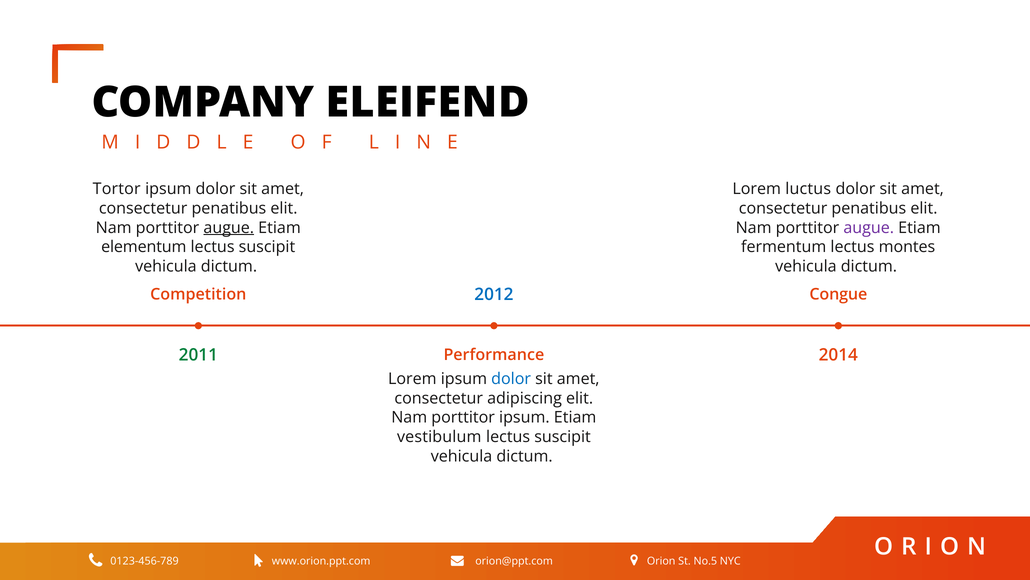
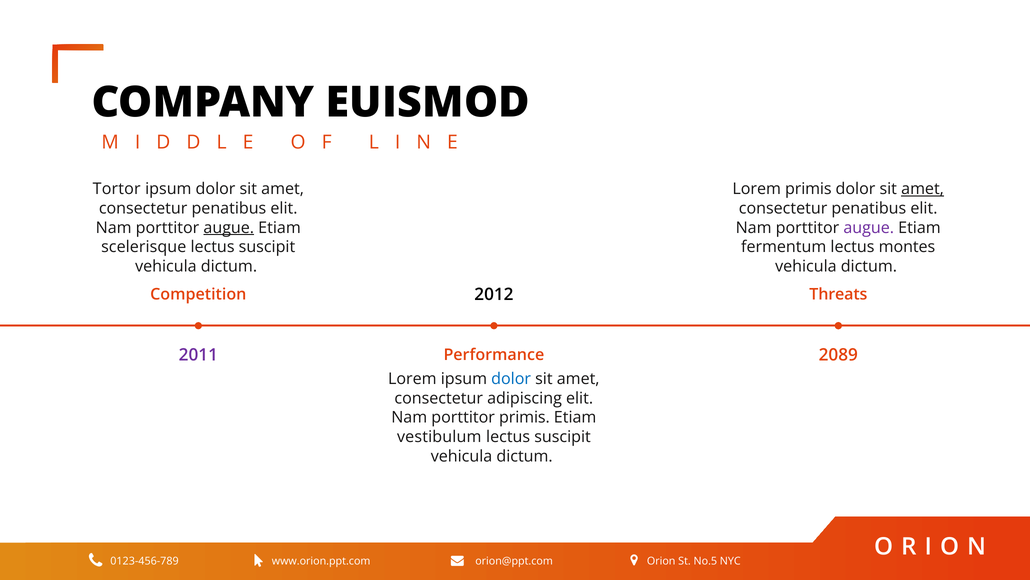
ELEIFEND: ELEIFEND -> EUISMOD
Lorem luctus: luctus -> primis
amet at (923, 189) underline: none -> present
elementum: elementum -> scelerisque
2012 colour: blue -> black
Congue: Congue -> Threats
2011 colour: green -> purple
2014: 2014 -> 2089
porttitor ipsum: ipsum -> primis
